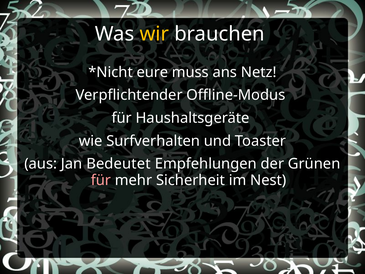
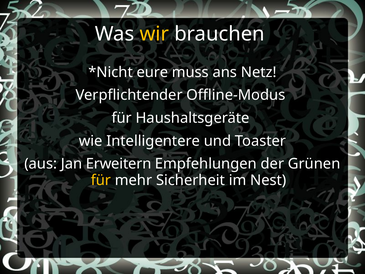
Surfverhalten: Surfverhalten -> Intelligentere
Bedeutet: Bedeutet -> Erweitern
für at (101, 180) colour: pink -> yellow
